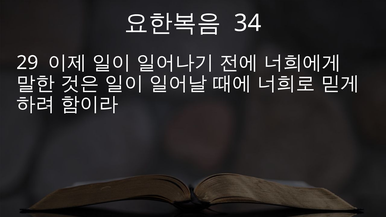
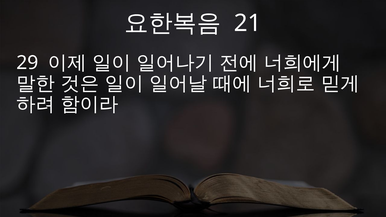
34: 34 -> 21
